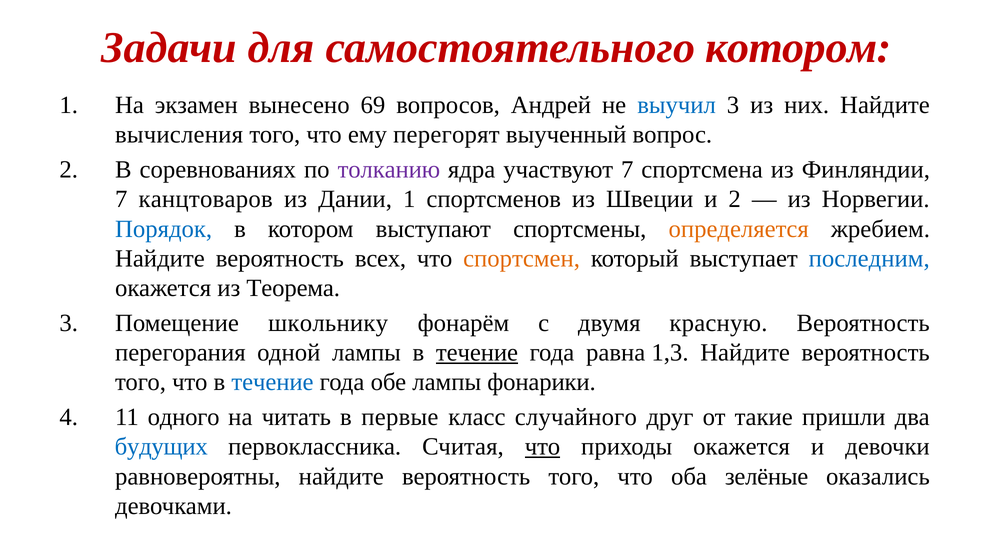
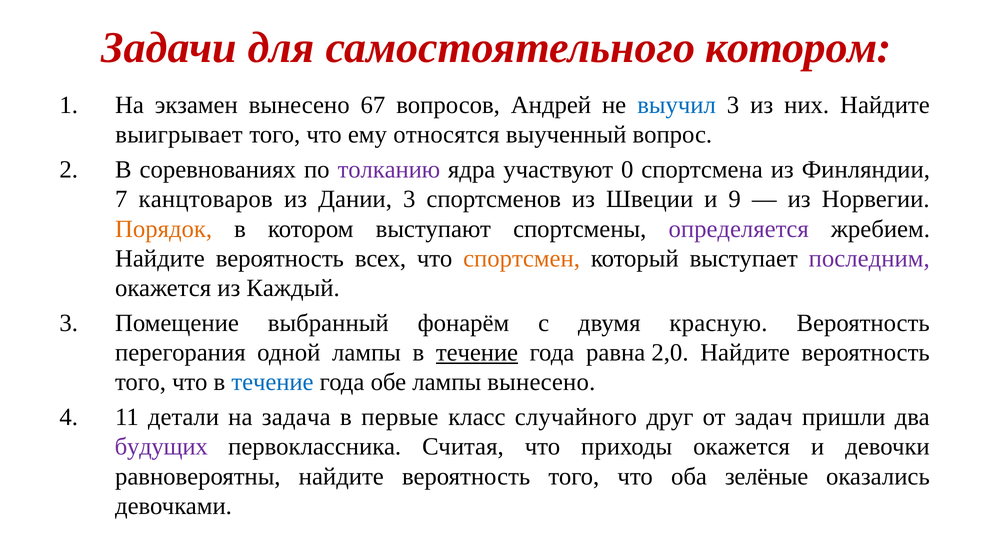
69: 69 -> 67
вычисления: вычисления -> выигрывает
перегорят: перегорят -> относятся
участвуют 7: 7 -> 0
Дании 1: 1 -> 3
и 2: 2 -> 9
Порядок colour: blue -> orange
определяется colour: orange -> purple
последним colour: blue -> purple
Теорема: Теорема -> Каждый
школьнику: школьнику -> выбранный
1,3: 1,3 -> 2,0
лампы фонарики: фонарики -> вынесено
одного: одного -> детали
читать: читать -> задача
такие: такие -> задач
будущих colour: blue -> purple
что at (543, 447) underline: present -> none
